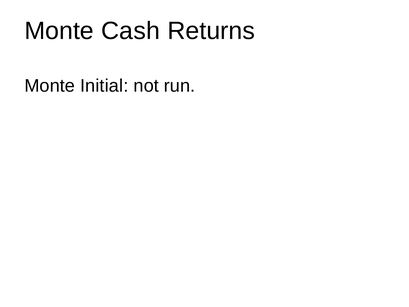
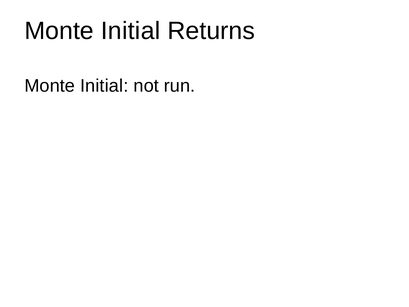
Cash at (131, 31): Cash -> Initial
